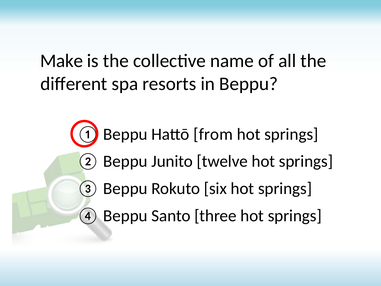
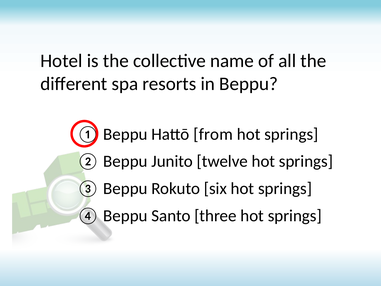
Make: Make -> Hotel
